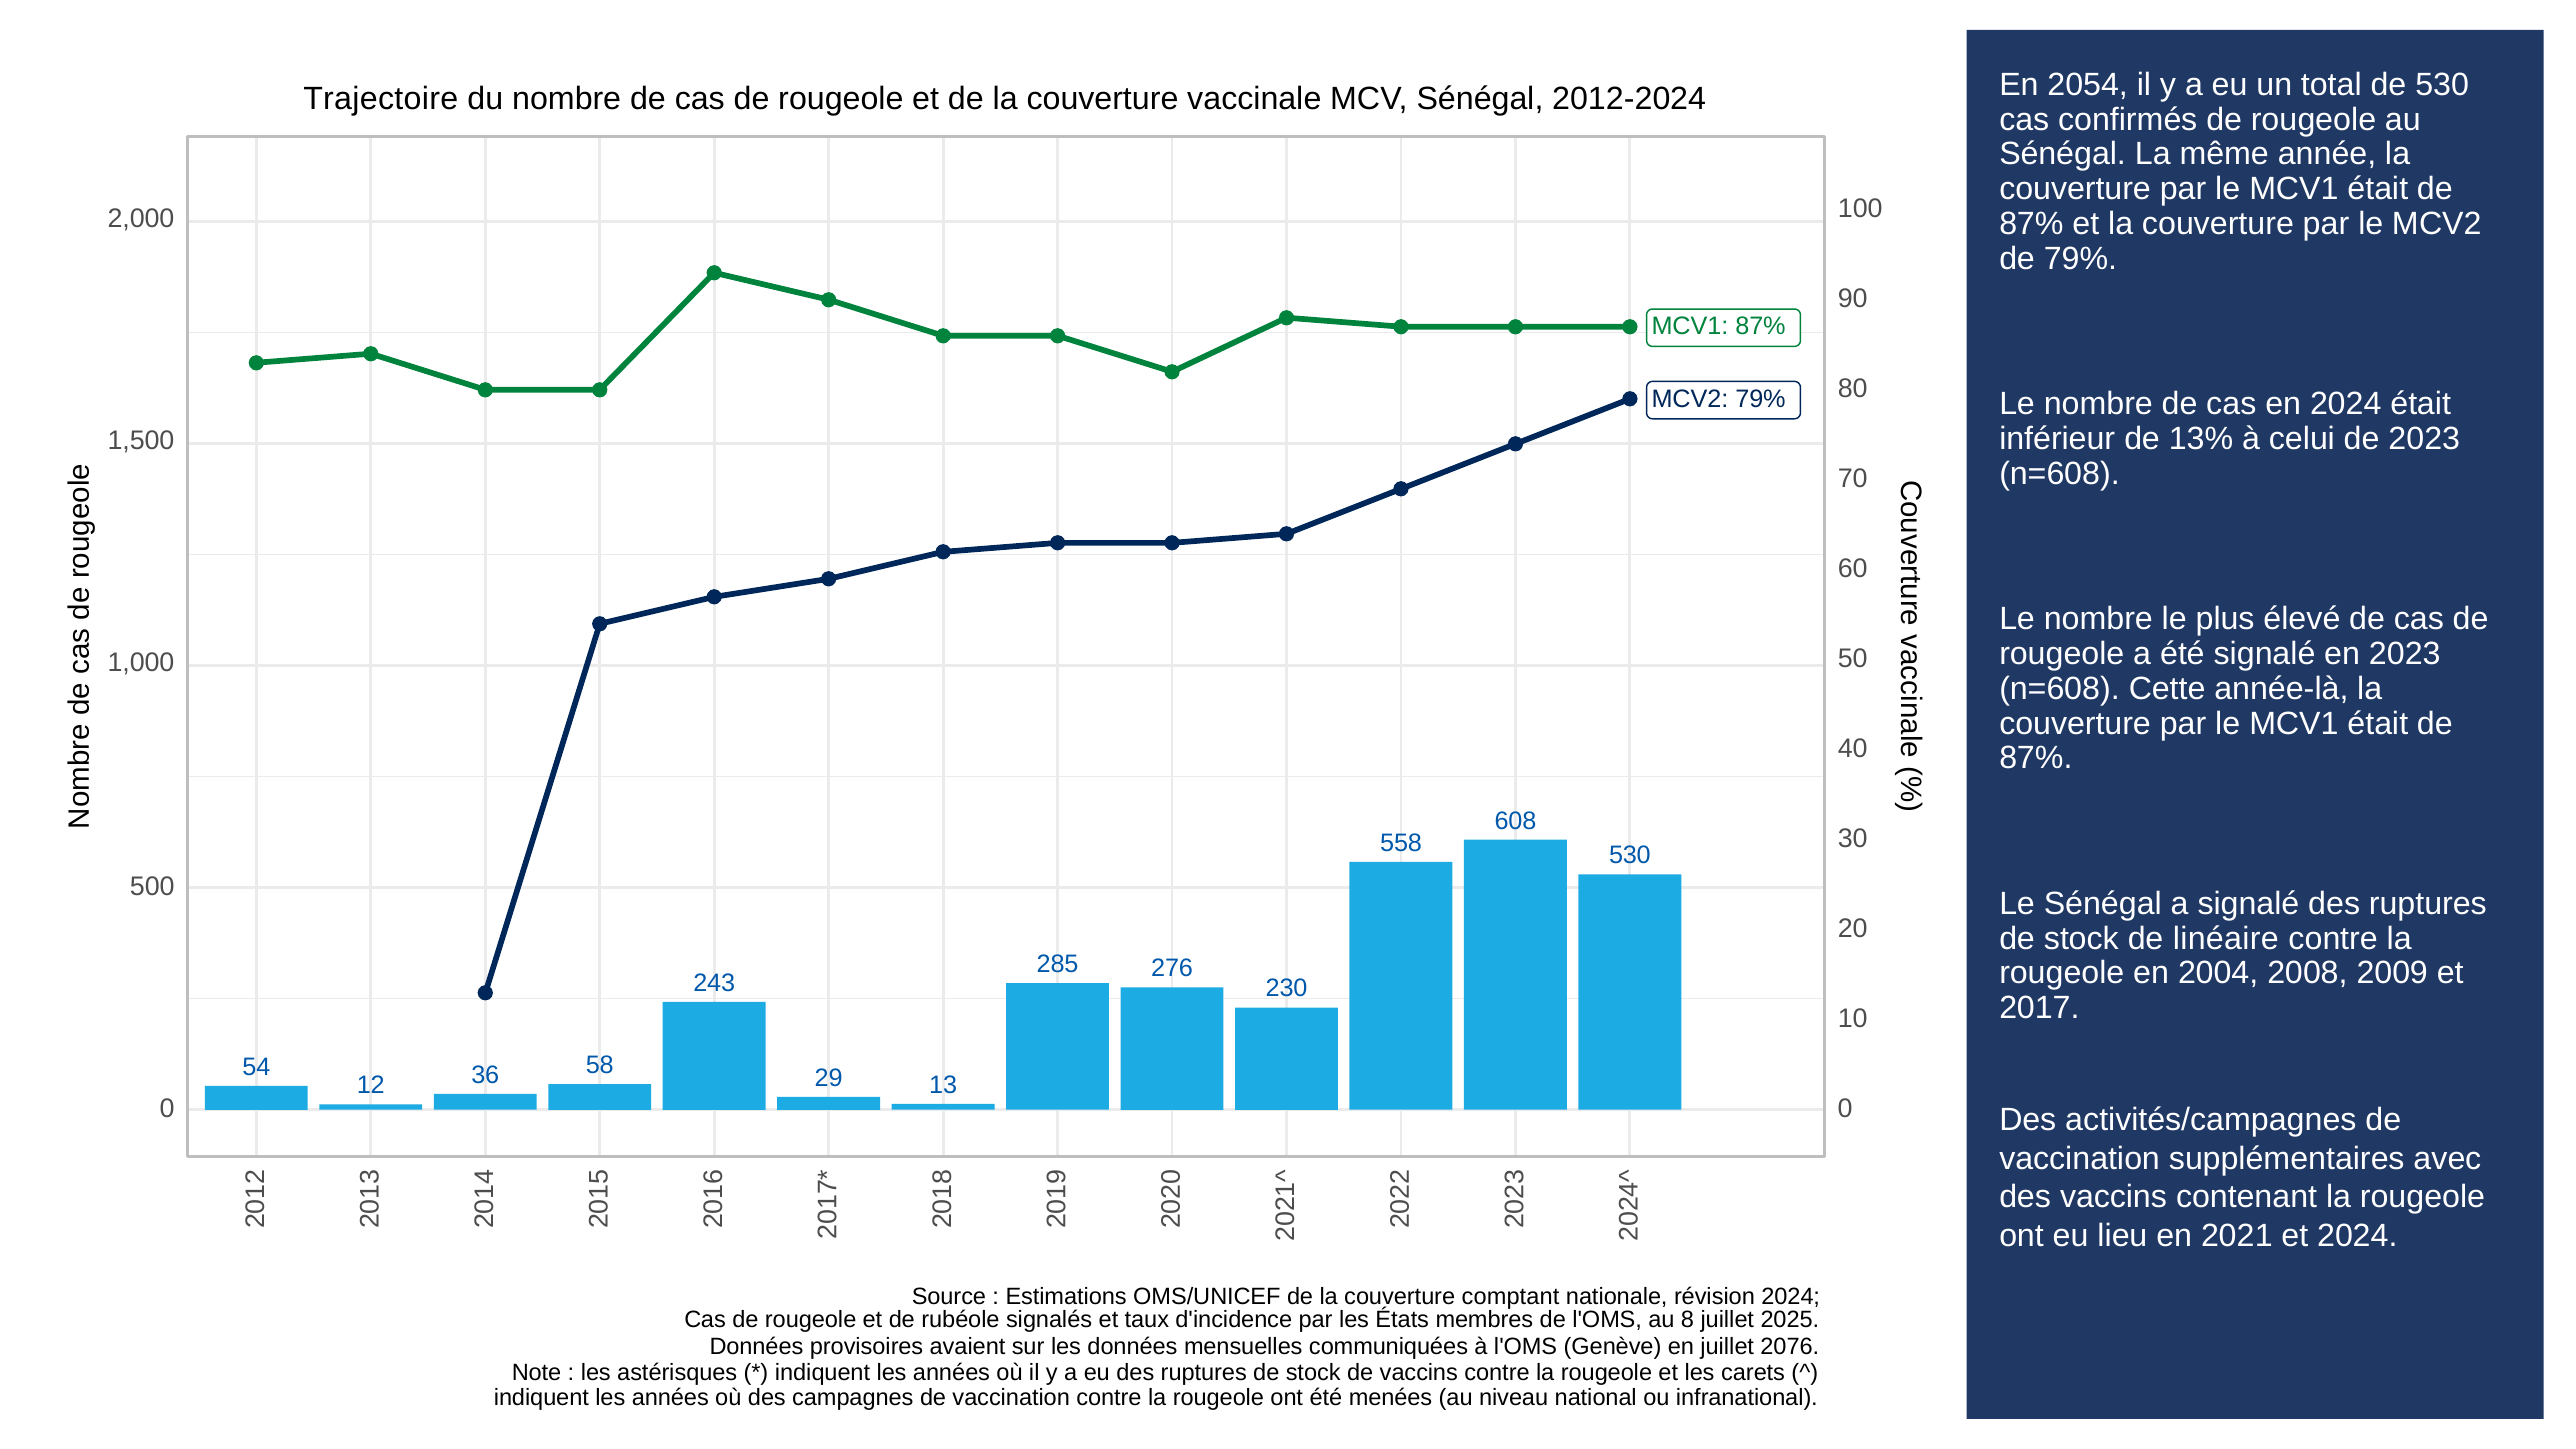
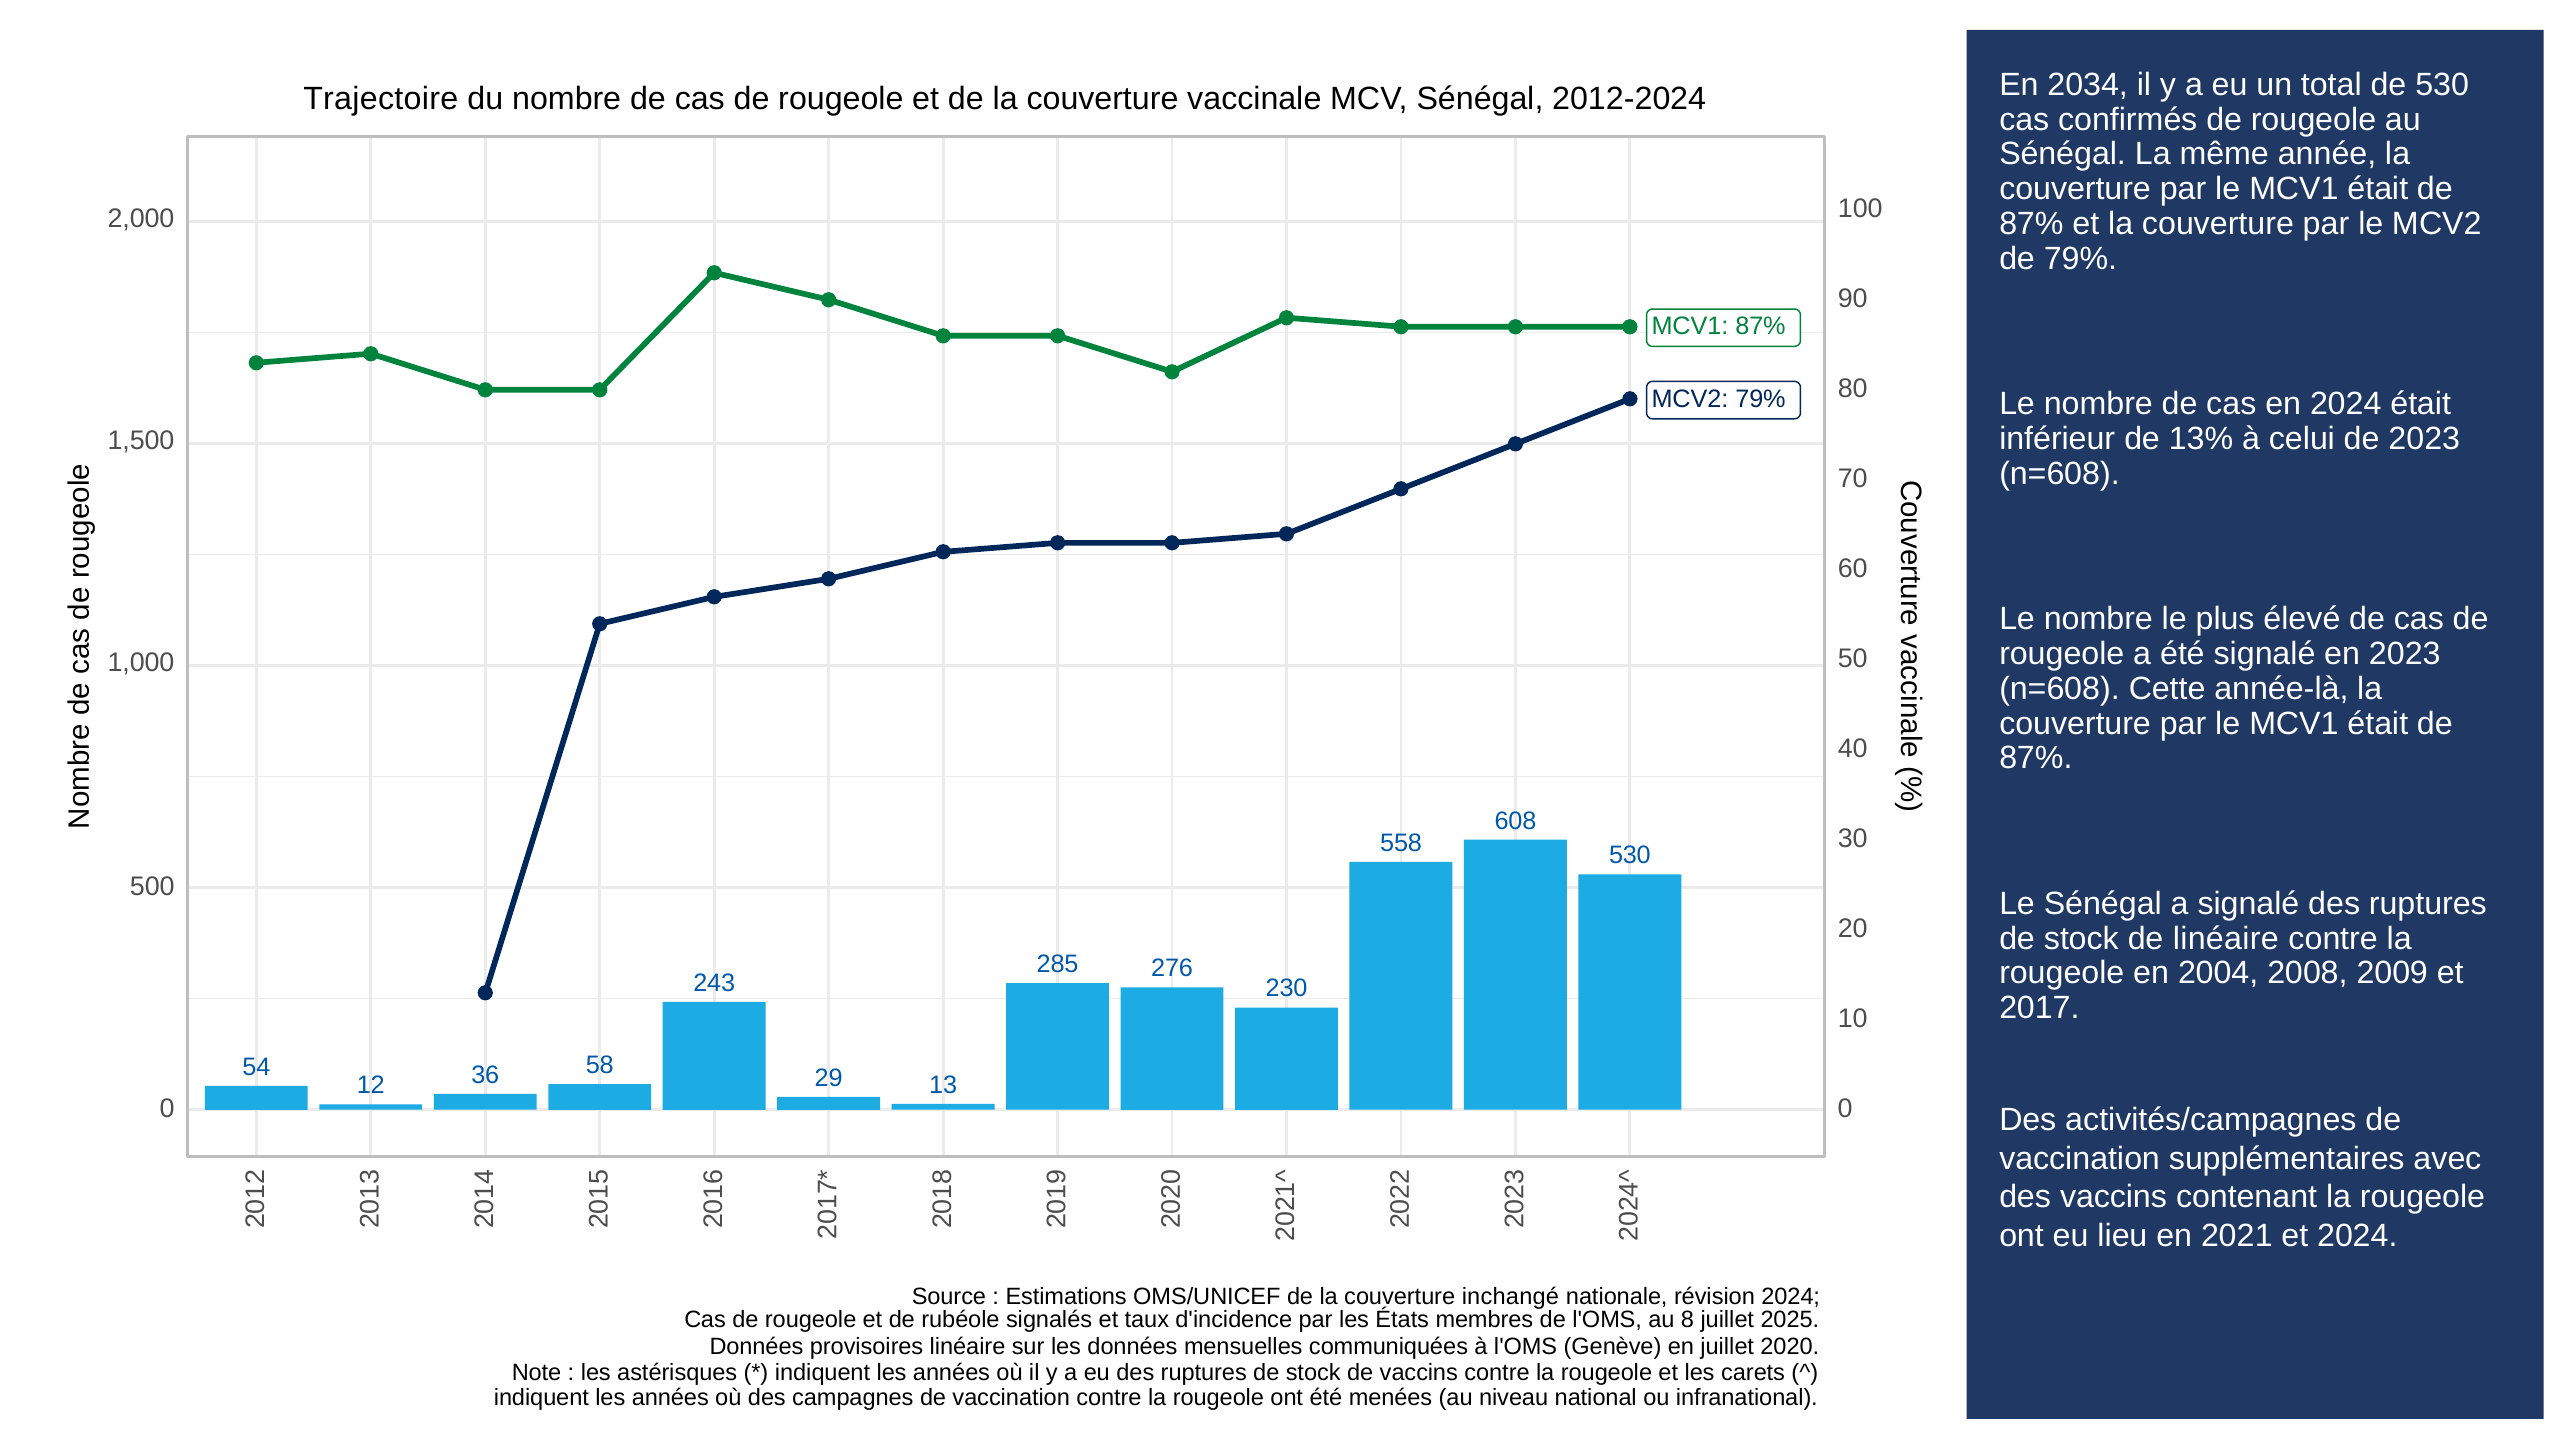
2054: 2054 -> 2034
comptant: comptant -> inchangé
provisoires avaient: avaient -> linéaire
2076: 2076 -> 2020
